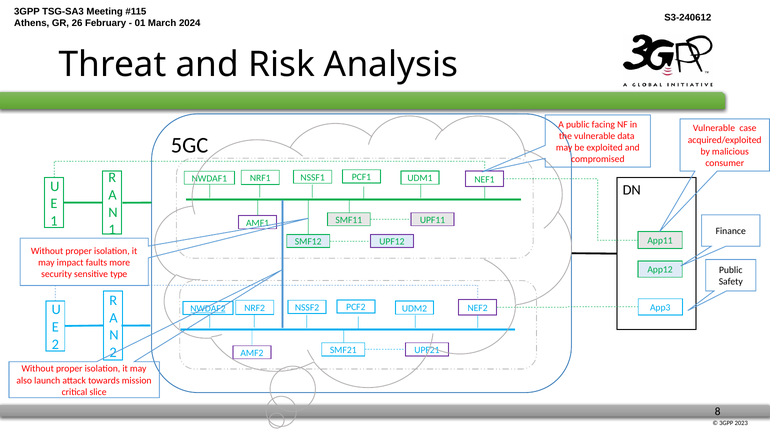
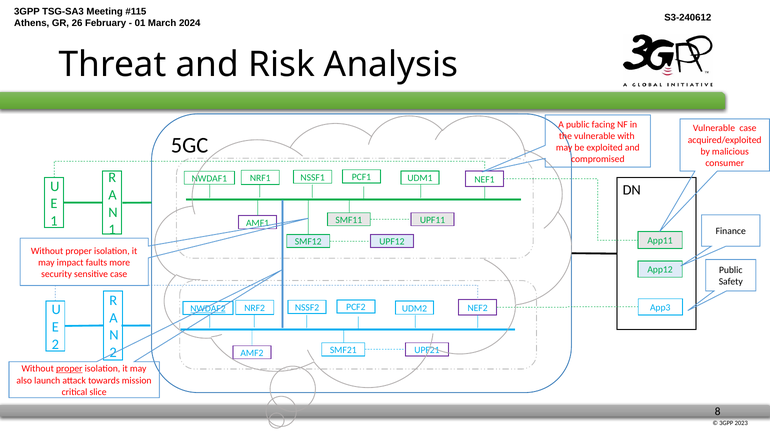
data: data -> with
sensitive type: type -> case
proper at (69, 369) underline: none -> present
